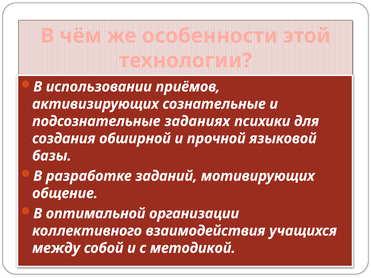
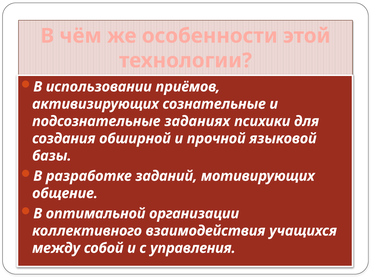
методикой: методикой -> управления
